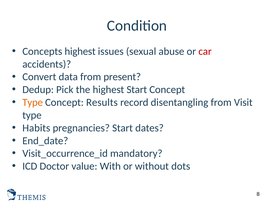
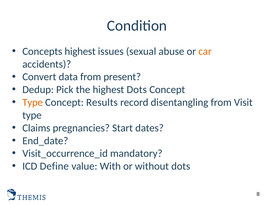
car colour: red -> orange
highest Start: Start -> Dots
Habits: Habits -> Claims
Doctor: Doctor -> Define
